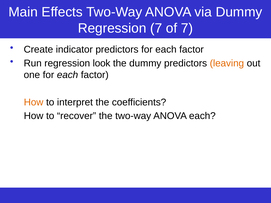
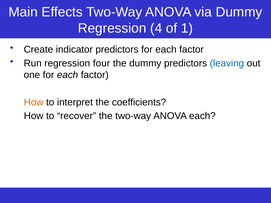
Regression 7: 7 -> 4
of 7: 7 -> 1
look: look -> four
leaving colour: orange -> blue
